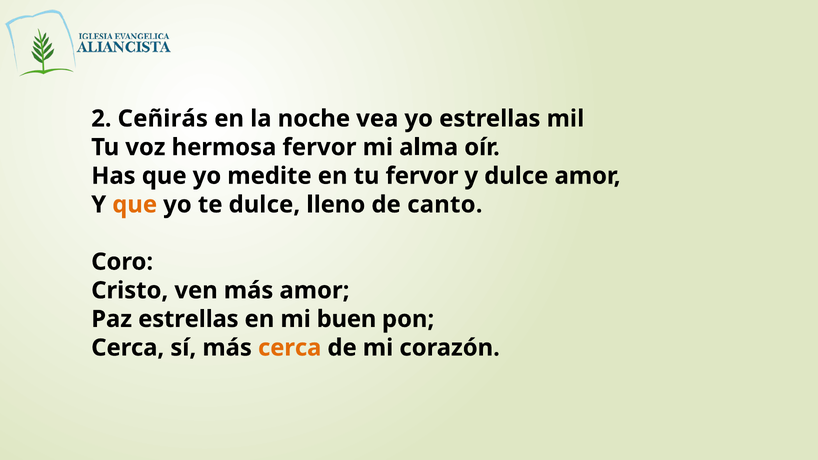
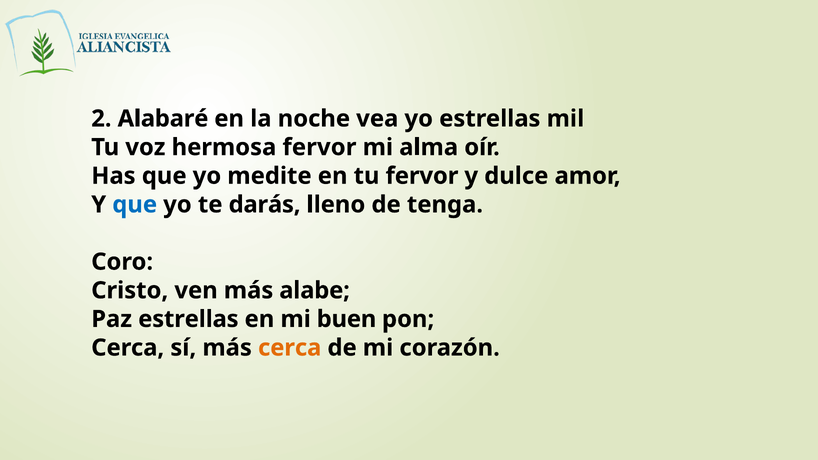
Ceñirás: Ceñirás -> Alabaré
que at (135, 205) colour: orange -> blue
te dulce: dulce -> darás
canto: canto -> tenga
más amor: amor -> alabe
